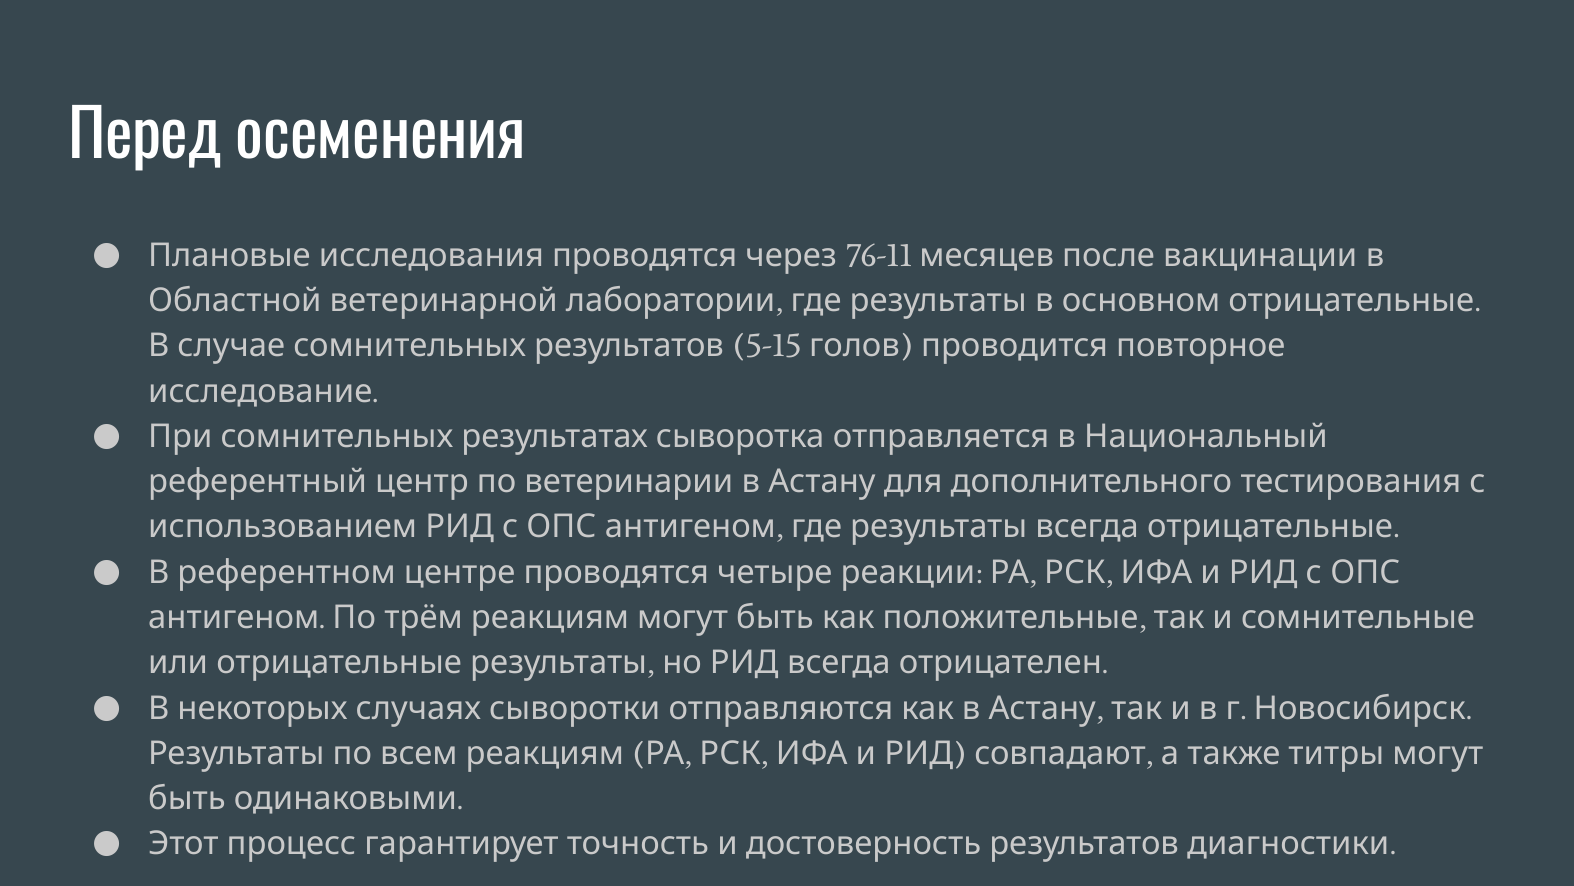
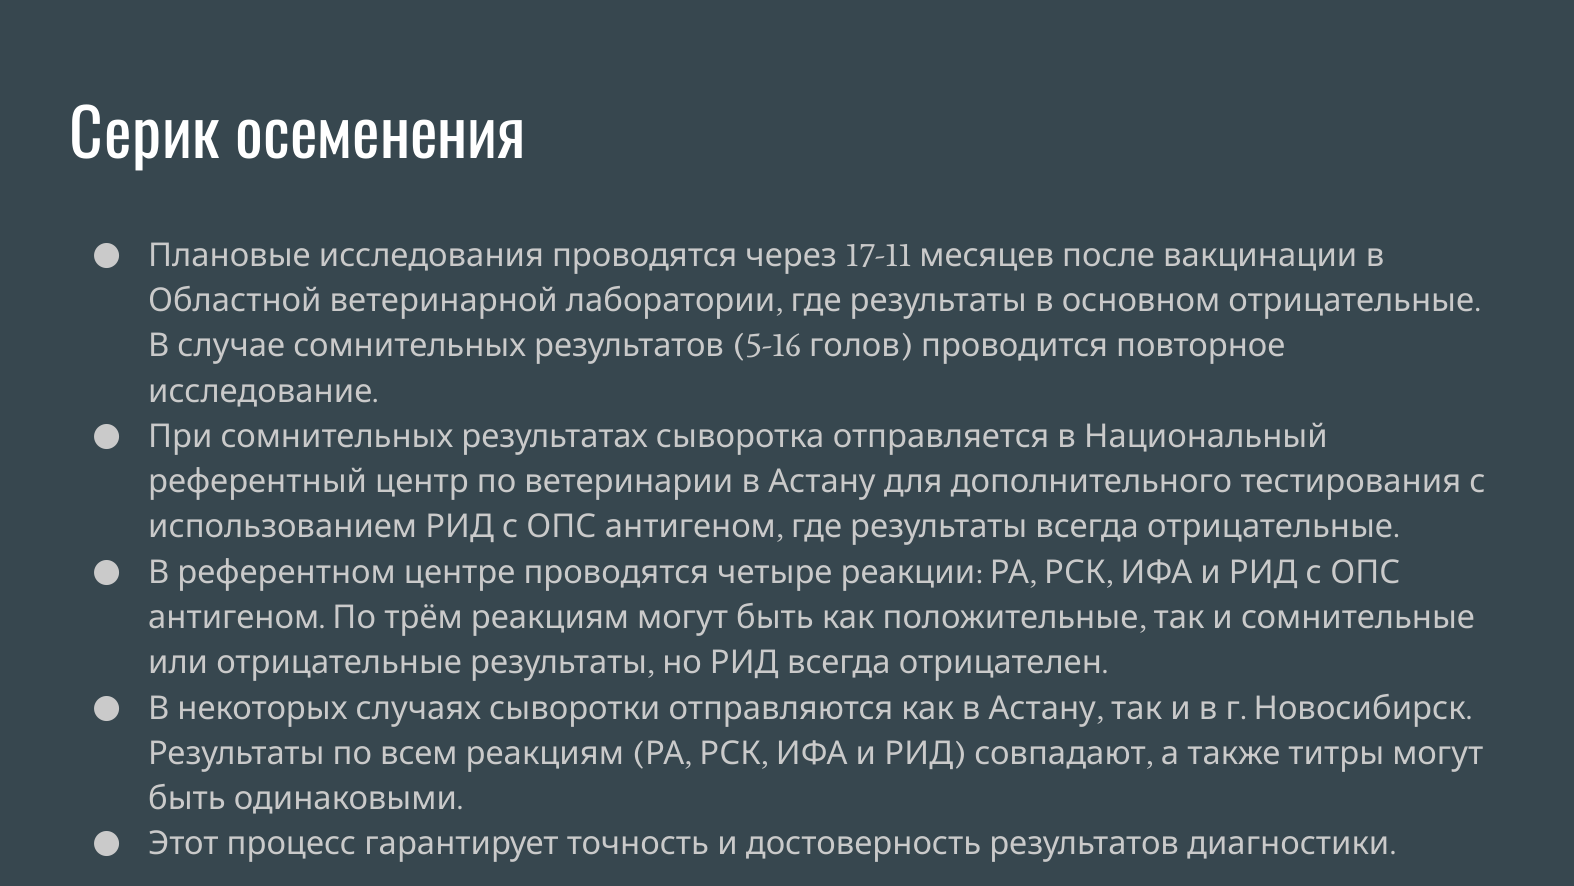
Перед: Перед -> Серик
76-11: 76-11 -> 17-11
5-15: 5-15 -> 5-16
